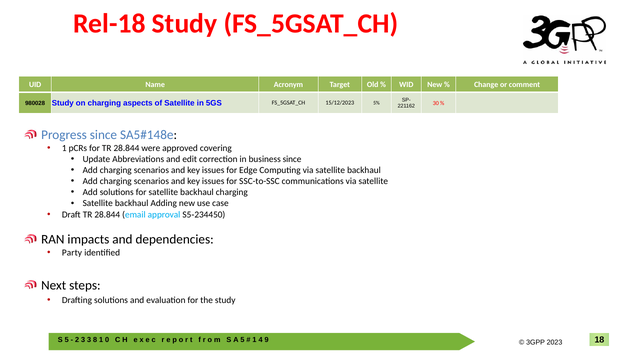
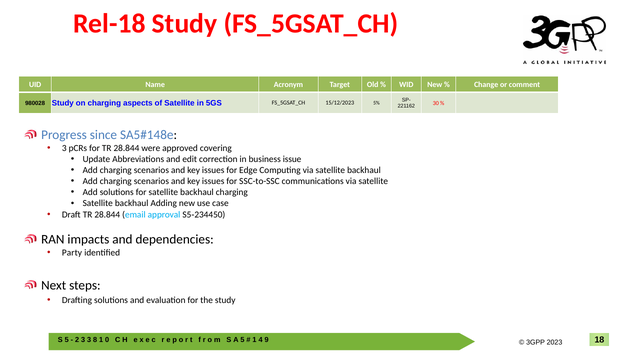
1 at (64, 148): 1 -> 3
business since: since -> issue
